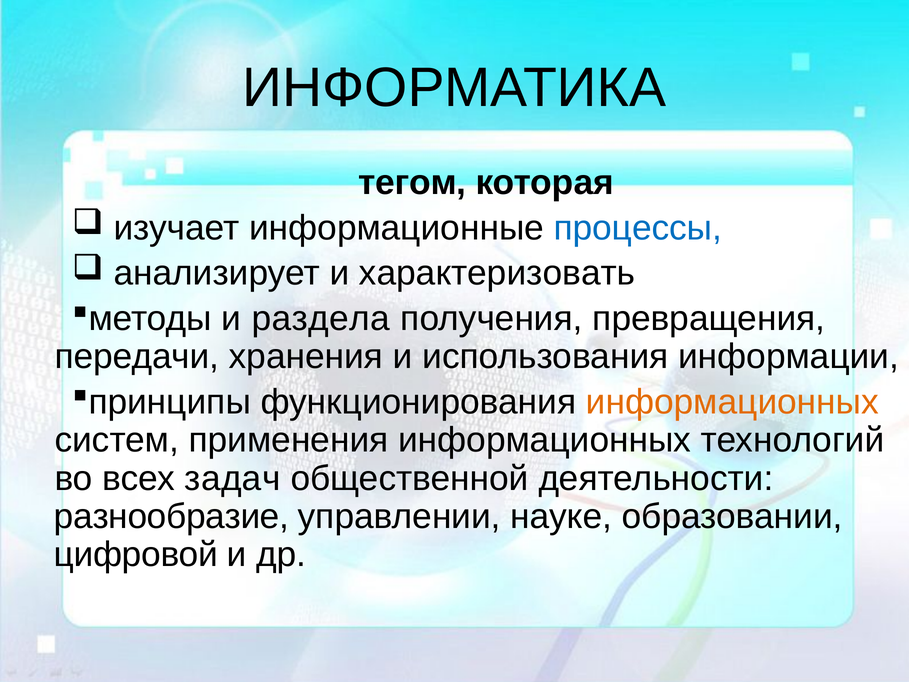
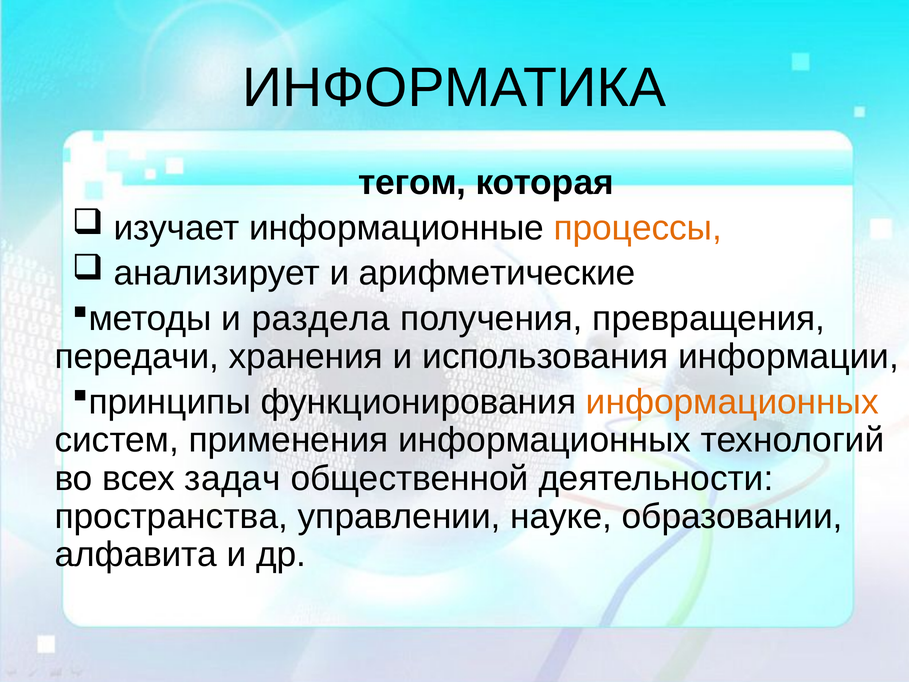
процессы colour: blue -> orange
характеризовать: характеризовать -> арифметические
разнообразие: разнообразие -> пространства
цифровой: цифровой -> алфавита
